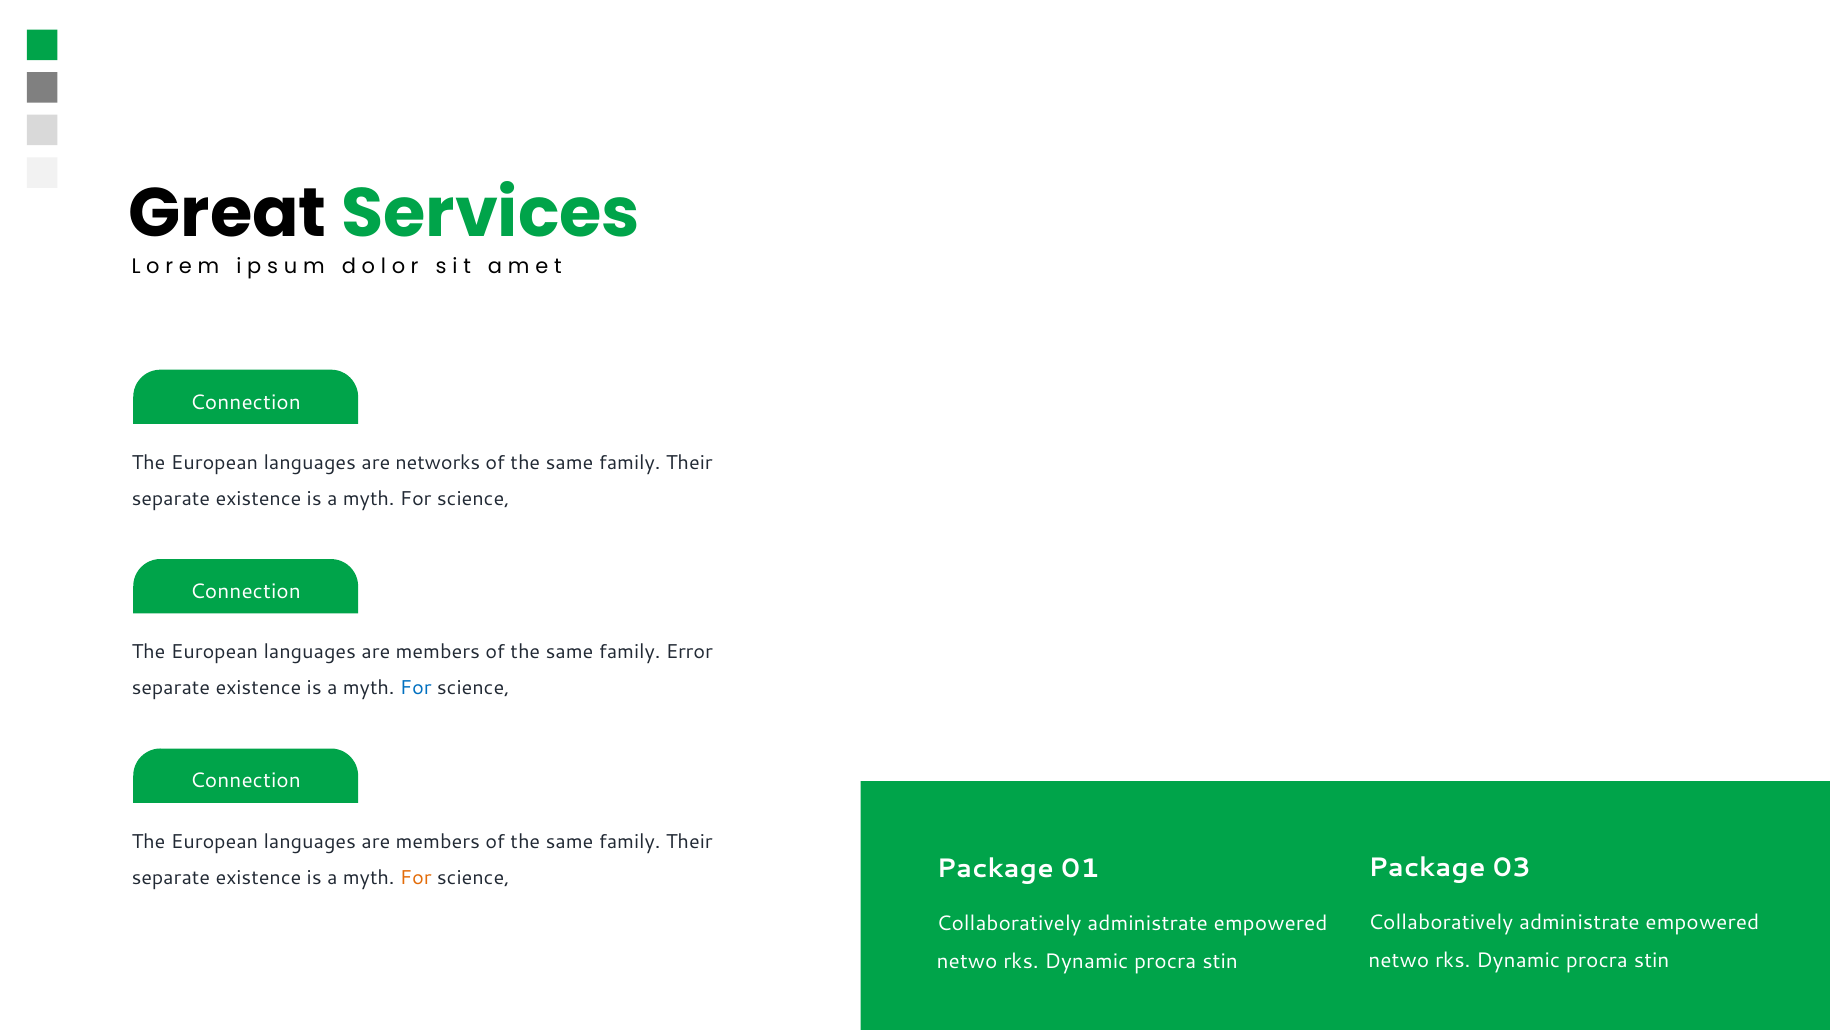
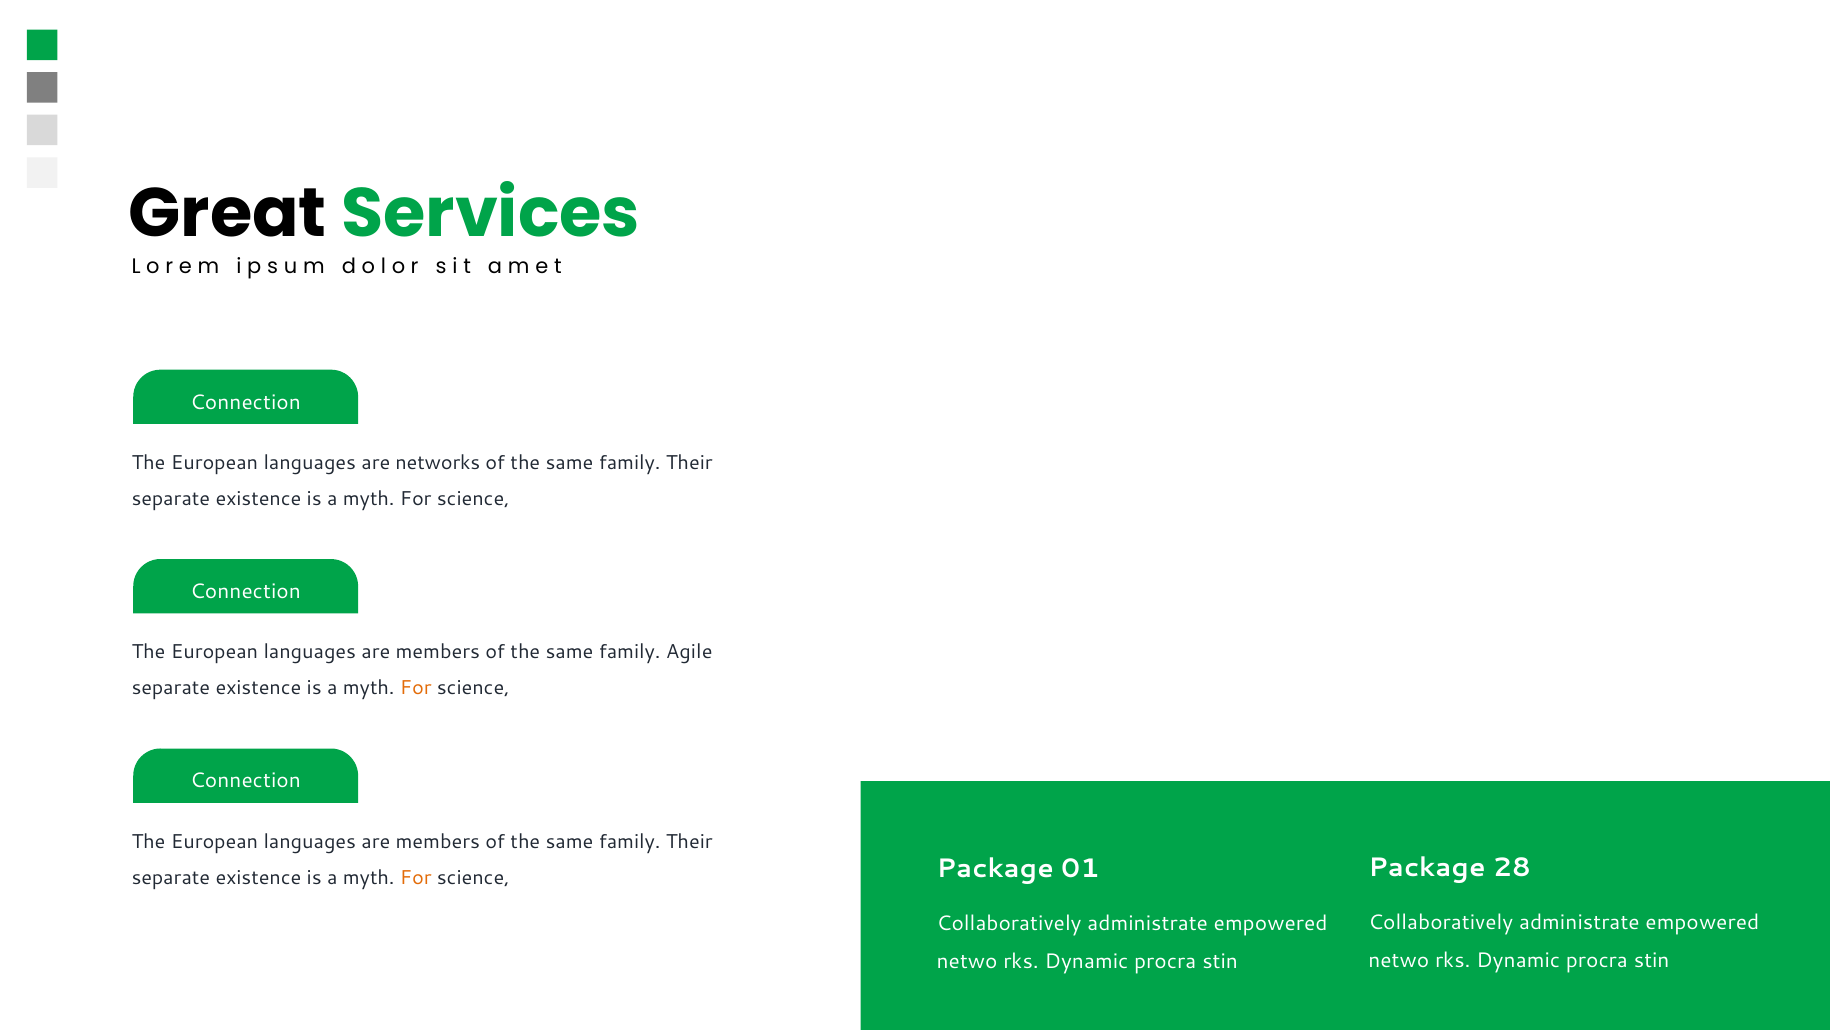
Error: Error -> Agile
For at (416, 688) colour: blue -> orange
03: 03 -> 28
